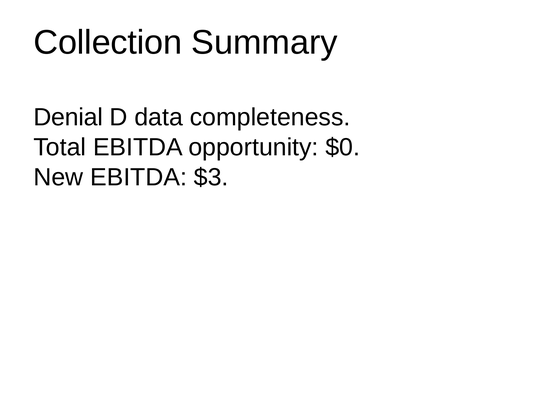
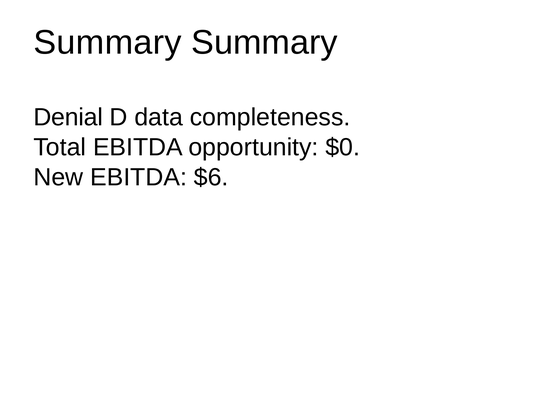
Collection at (108, 43): Collection -> Summary
$3: $3 -> $6
